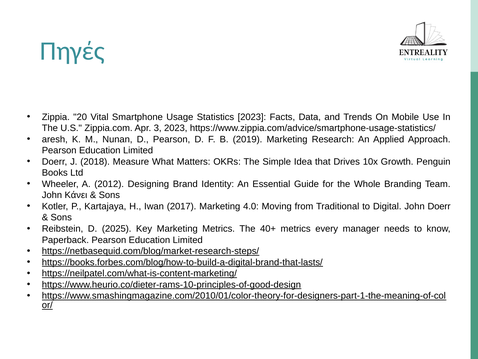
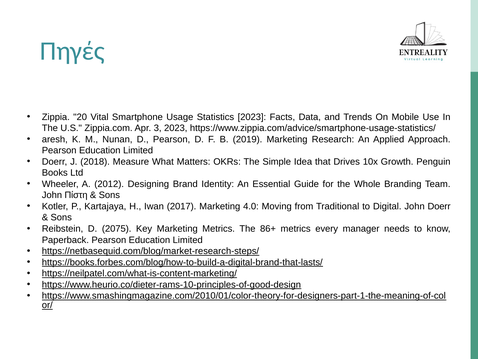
Κάνει: Κάνει -> Πίστη
2025: 2025 -> 2075
40+: 40+ -> 86+
